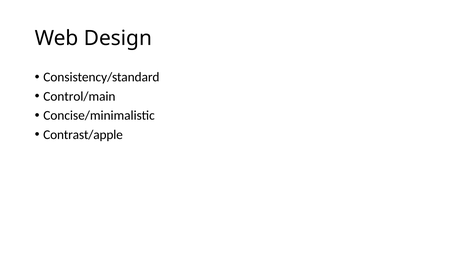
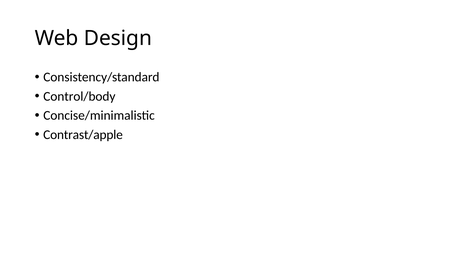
Control/main: Control/main -> Control/body
